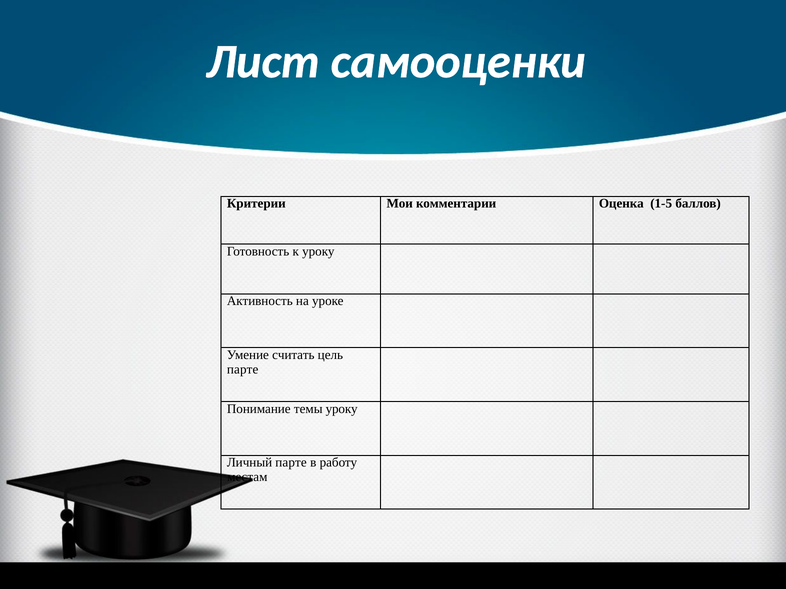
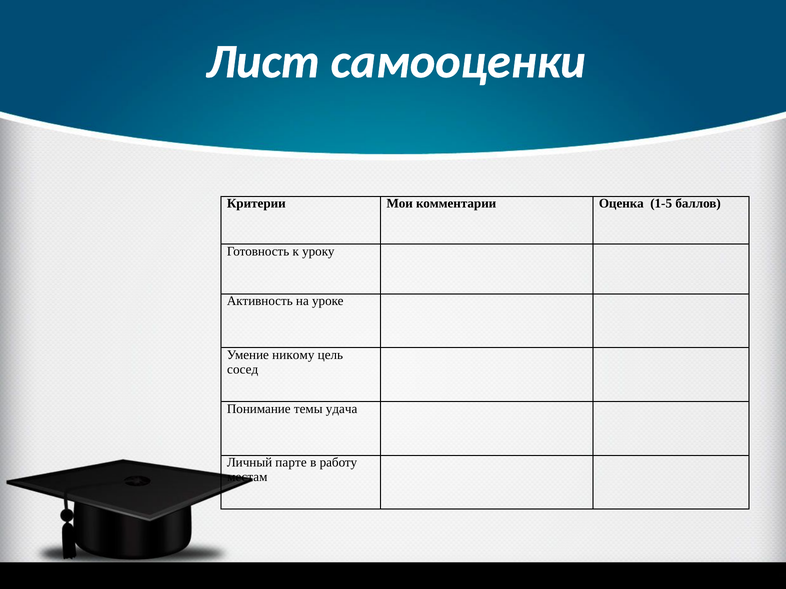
считать: считать -> никому
парте at (243, 370): парте -> сосед
темы уроку: уроку -> удача
